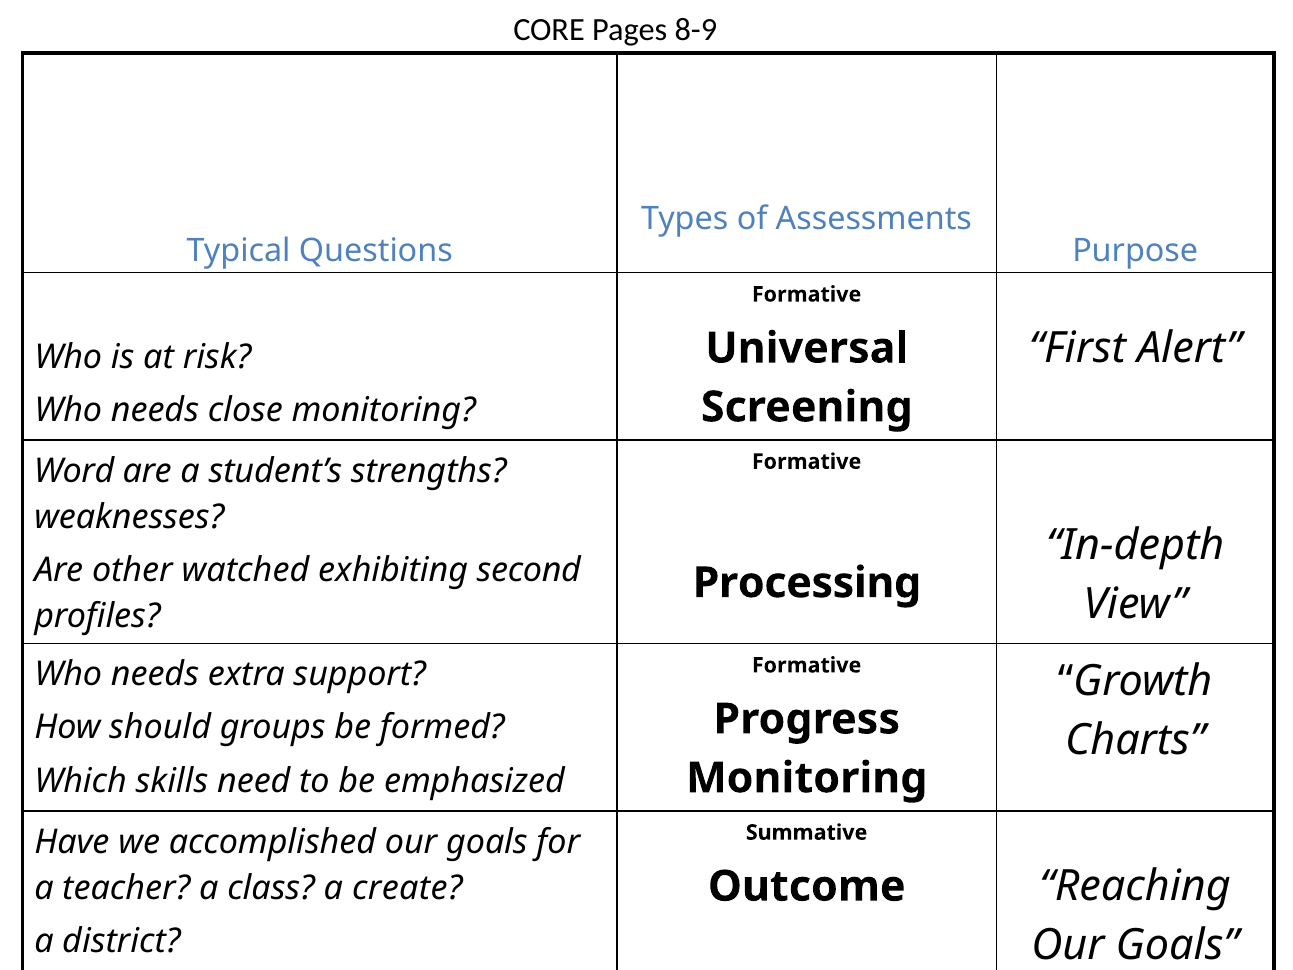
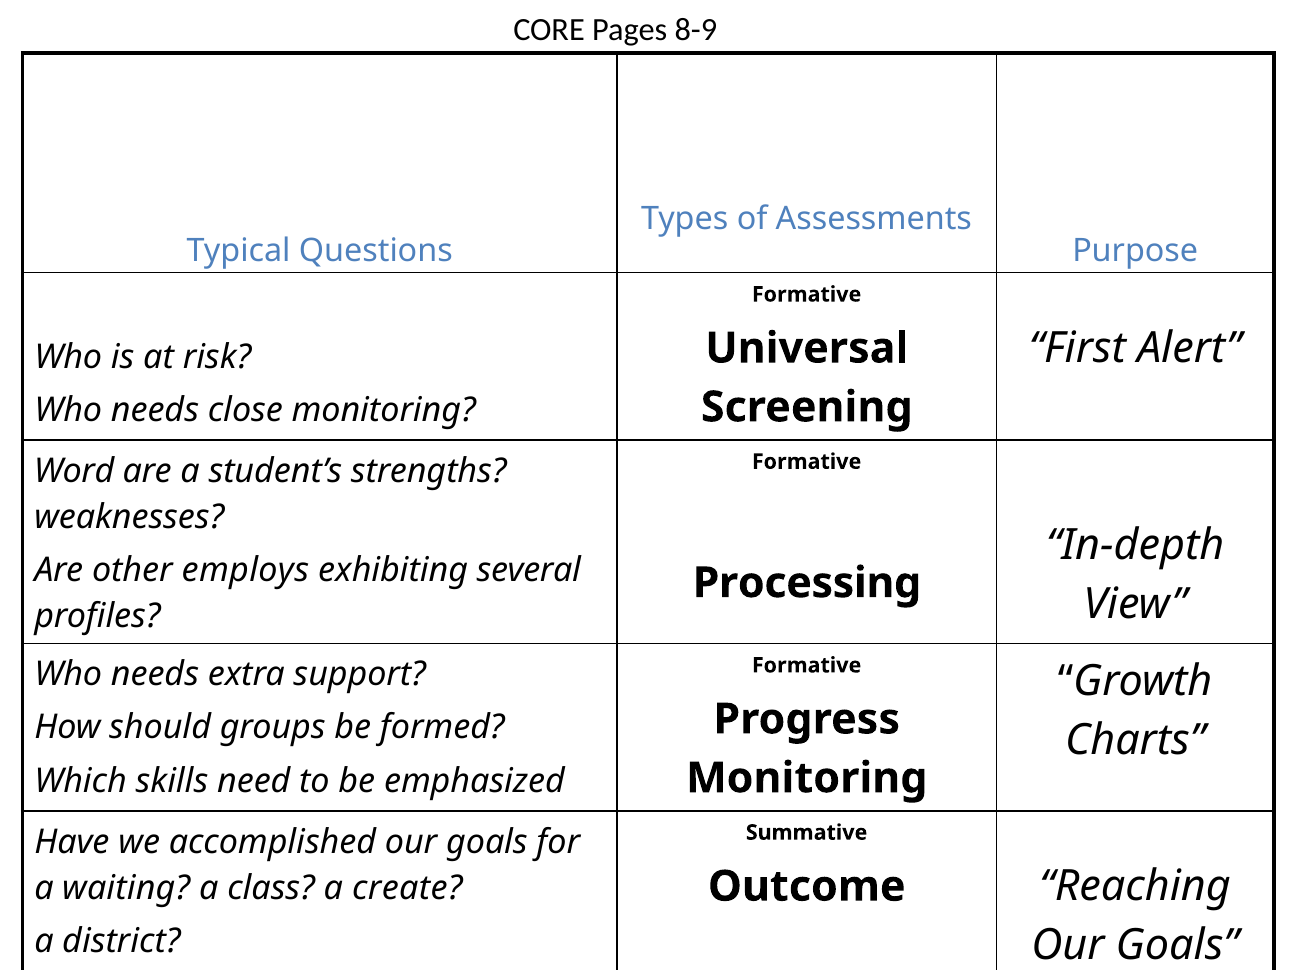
watched: watched -> employs
second: second -> several
teacher: teacher -> waiting
